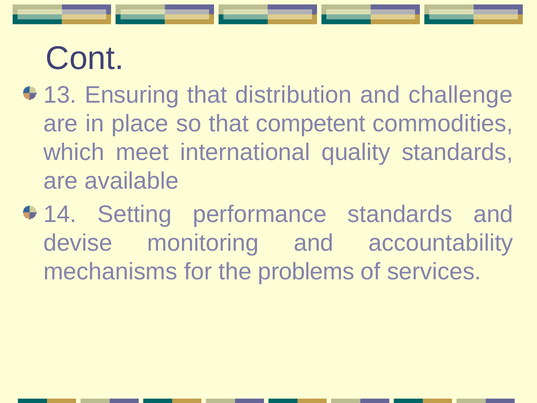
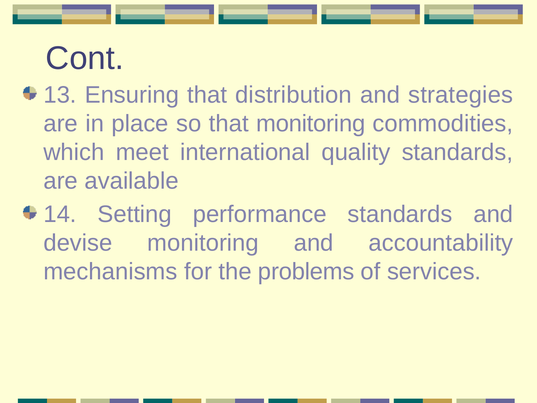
challenge: challenge -> strategies
that competent: competent -> monitoring
